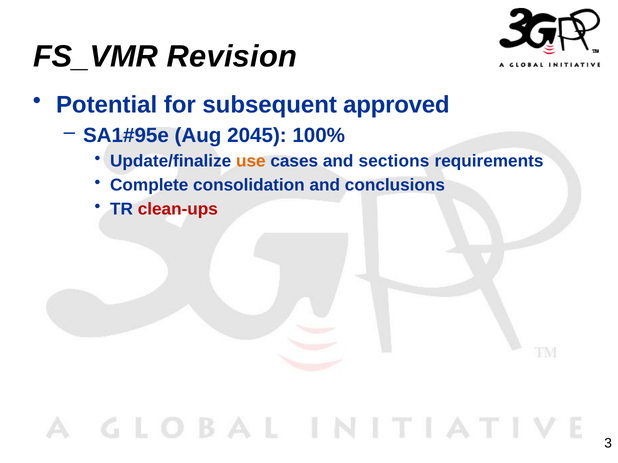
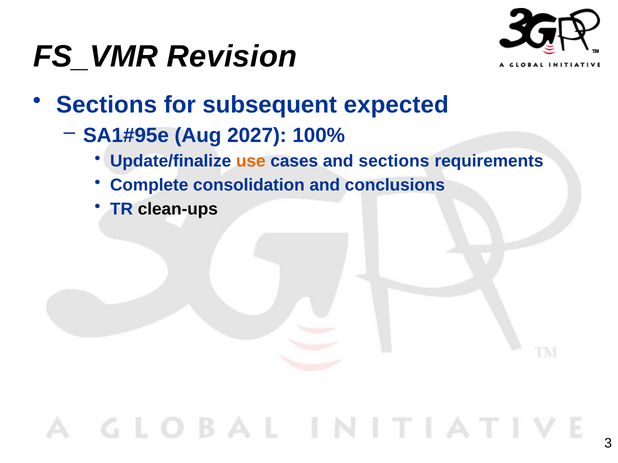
Potential at (107, 105): Potential -> Sections
approved: approved -> expected
2045: 2045 -> 2027
clean-ups colour: red -> black
